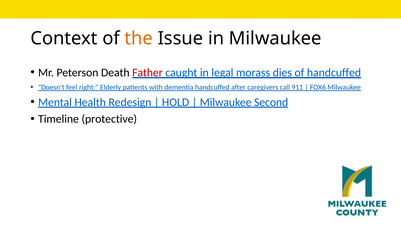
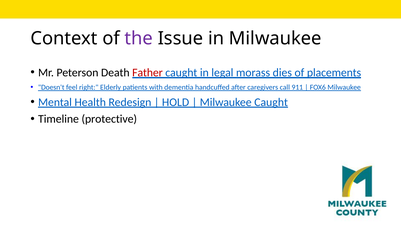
the colour: orange -> purple
of handcuffed: handcuffed -> placements
Milwaukee Second: Second -> Caught
